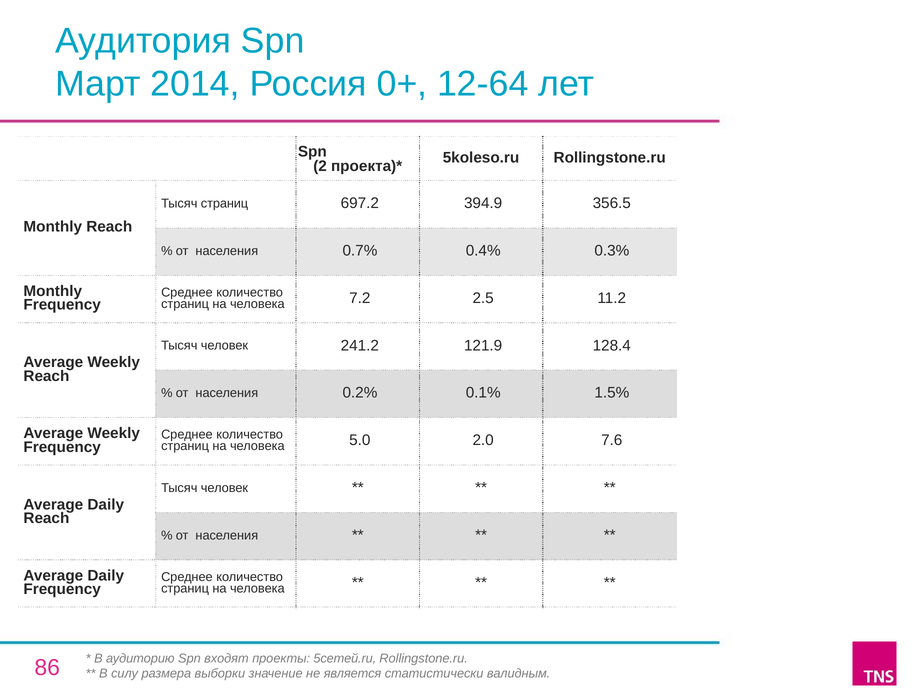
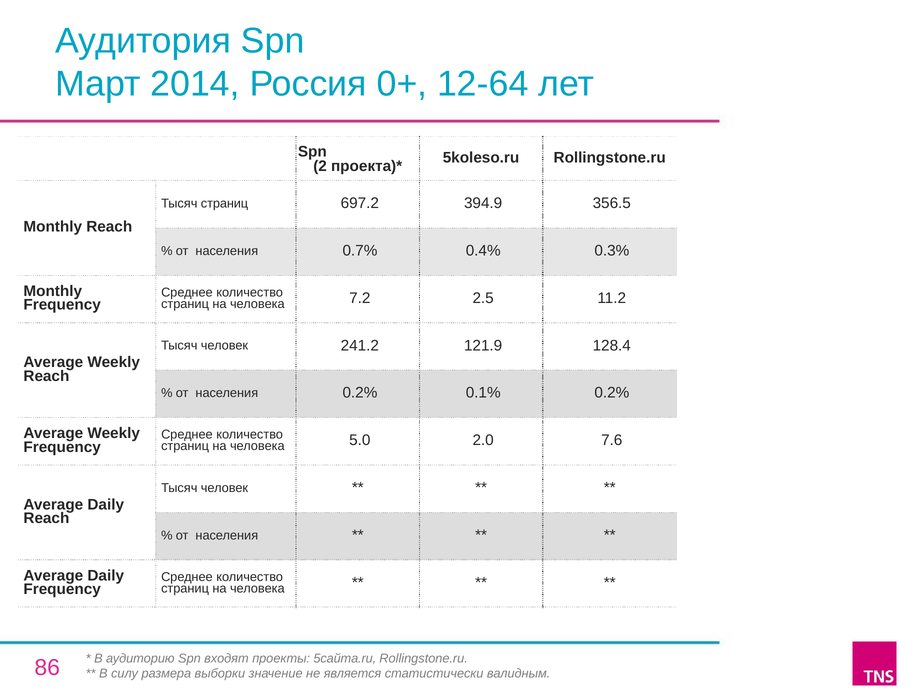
0.1% 1.5%: 1.5% -> 0.2%
5сетей.ru: 5сетей.ru -> 5сайта.ru
